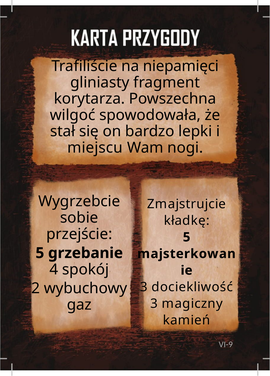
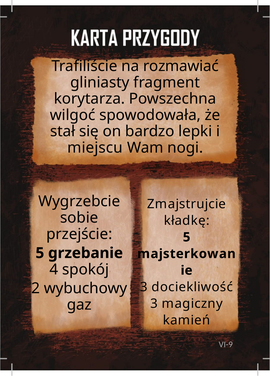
niepamięci: niepamięci -> rozmawiać
